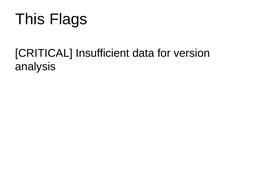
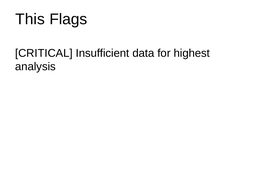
version: version -> highest
